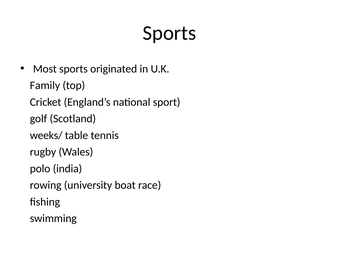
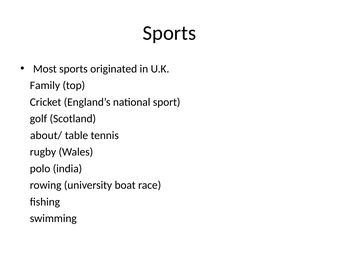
weeks/: weeks/ -> about/
